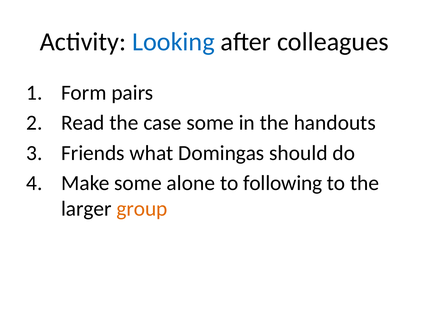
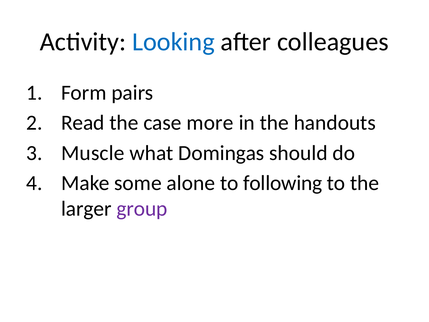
case some: some -> more
Friends: Friends -> Muscle
group colour: orange -> purple
